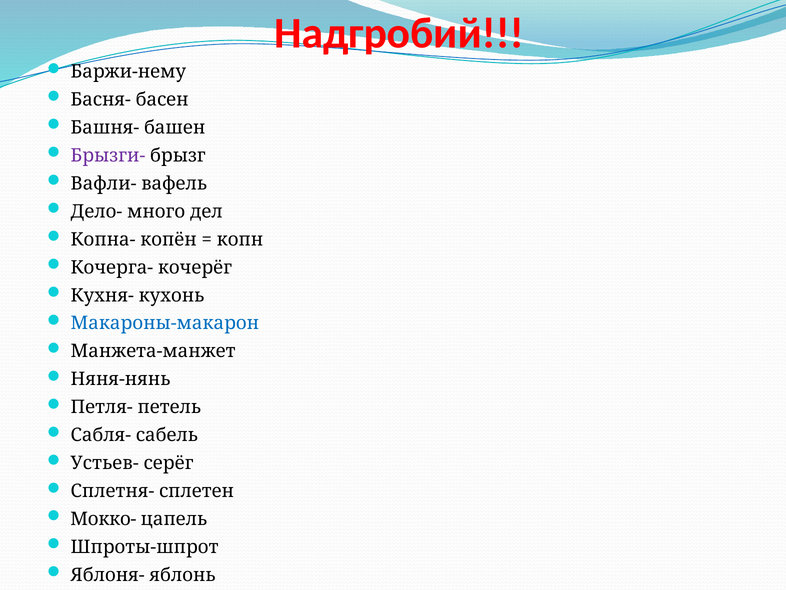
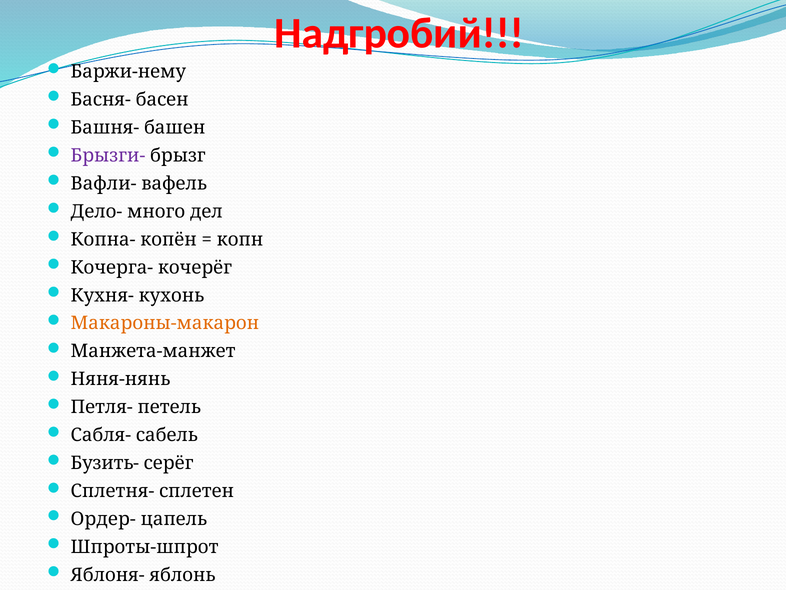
Макароны-макарон colour: blue -> orange
Устьев-: Устьев- -> Бузить-
Мокко-: Мокко- -> Ордер-
